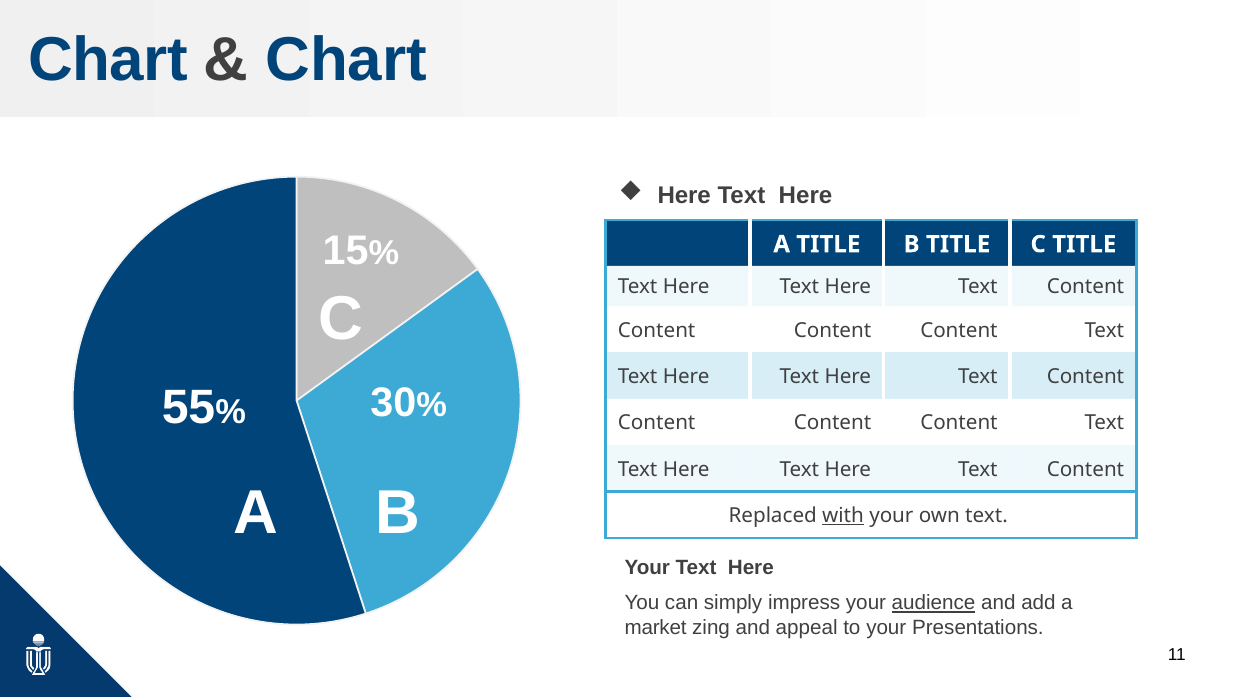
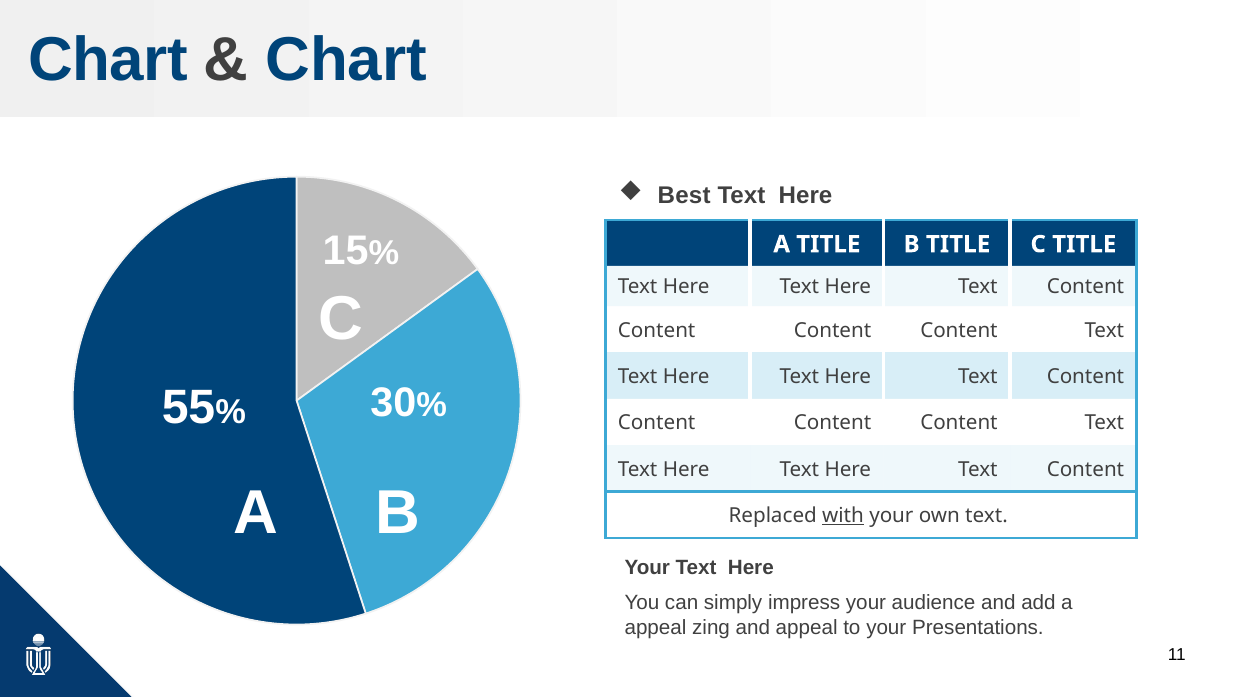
Here at (684, 195): Here -> Best
audience underline: present -> none
market at (656, 628): market -> appeal
